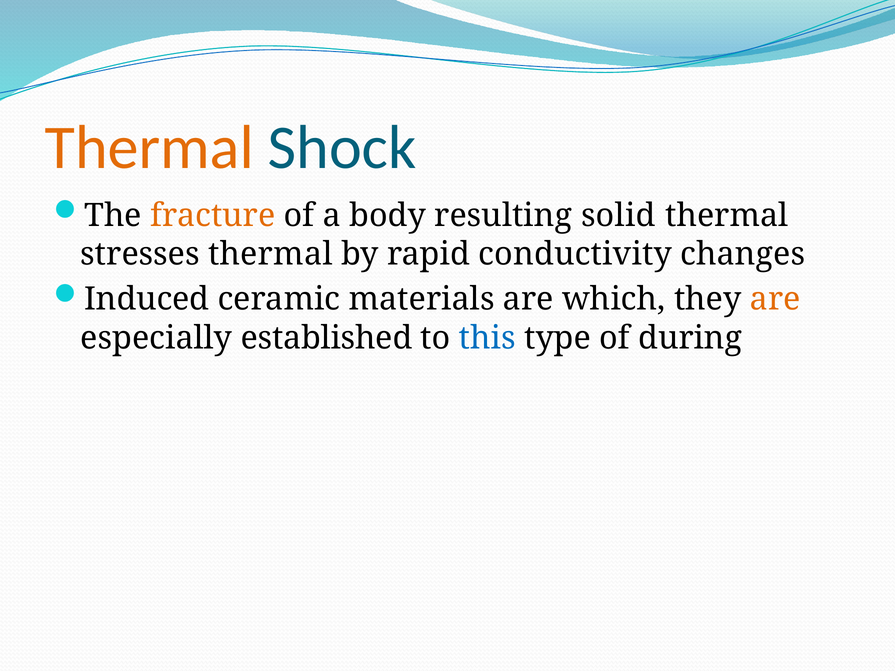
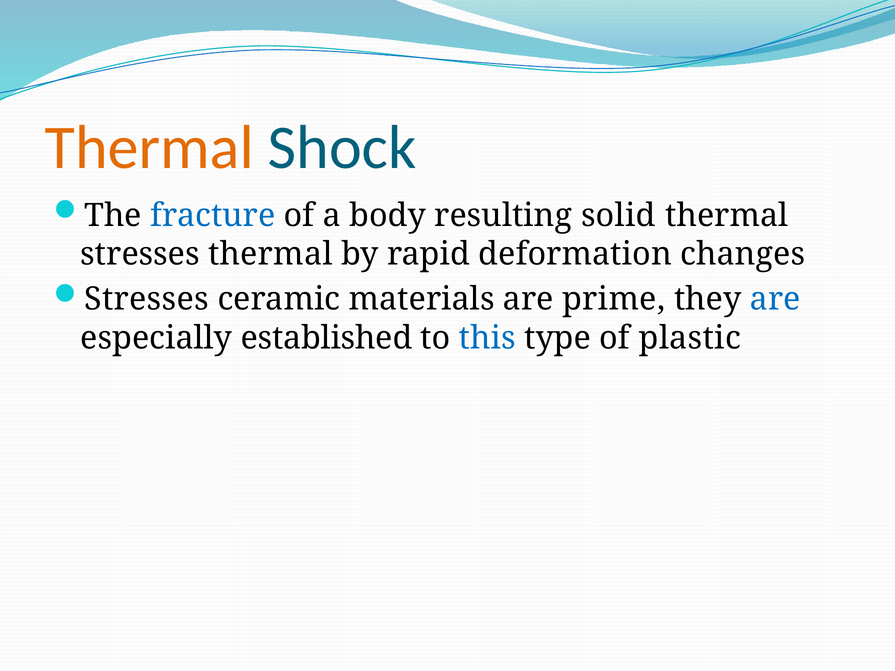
fracture colour: orange -> blue
conductivity: conductivity -> deformation
Induced at (147, 299): Induced -> Stresses
which: which -> prime
are at (775, 299) colour: orange -> blue
during: during -> plastic
